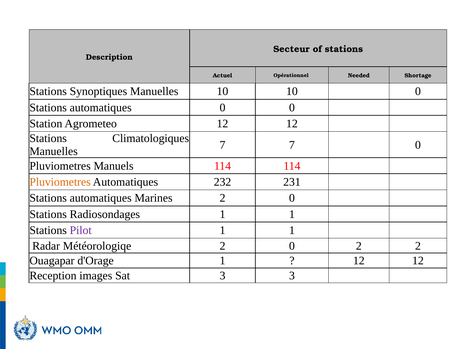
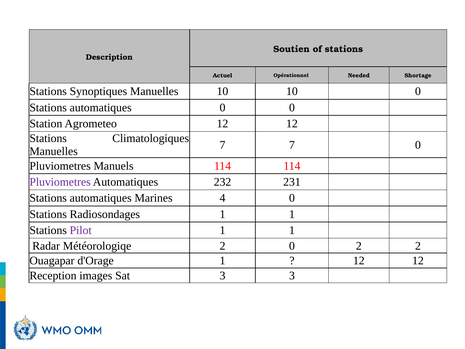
Secteur: Secteur -> Soutien
Pluviometres at (60, 182) colour: orange -> purple
Marines 2: 2 -> 4
